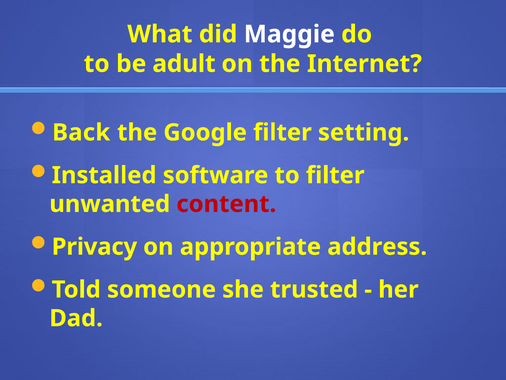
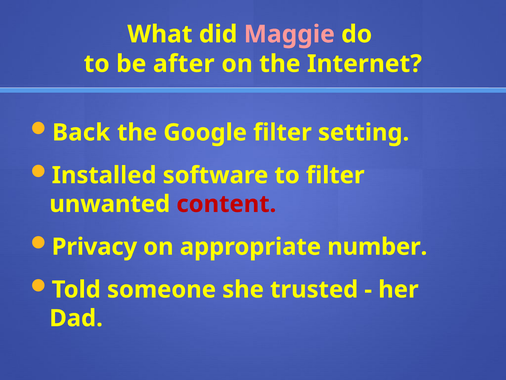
Maggie colour: white -> pink
adult: adult -> after
address: address -> number
